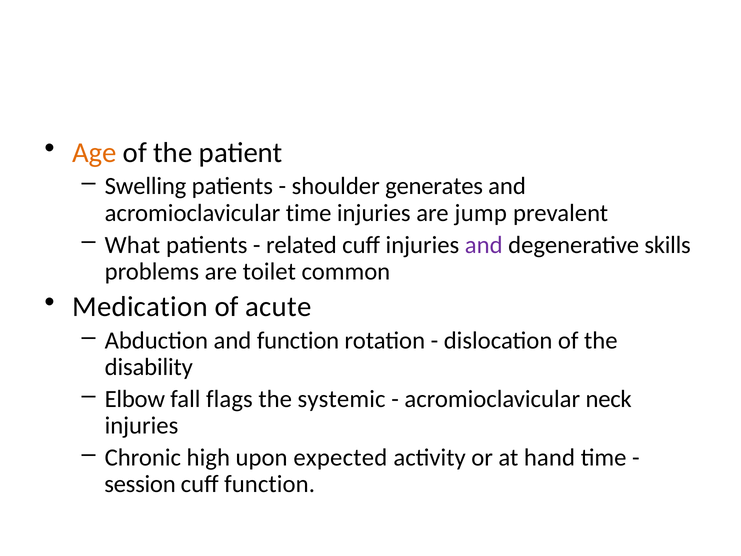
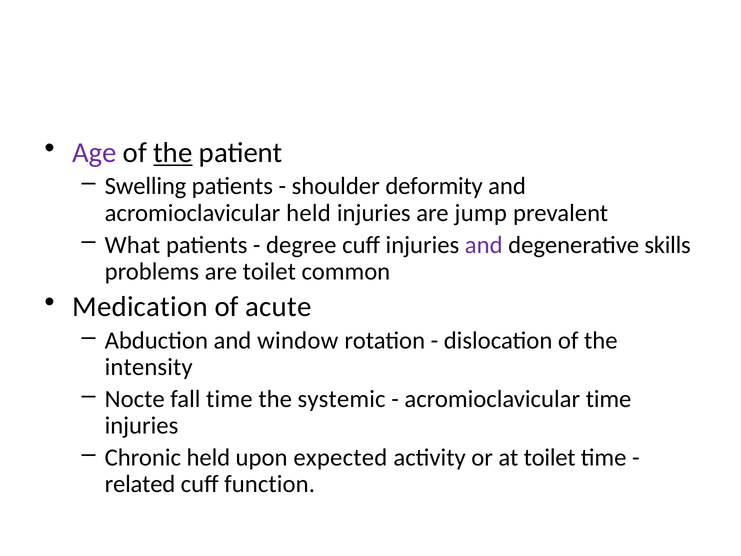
Age colour: orange -> purple
the at (173, 153) underline: none -> present
generates: generates -> deformity
acromioclavicular time: time -> held
related: related -> degree
and function: function -> window
disability: disability -> intensity
Elbow: Elbow -> Nocte
fall flags: flags -> time
acromioclavicular neck: neck -> time
Chronic high: high -> held
at hand: hand -> toilet
session: session -> related
